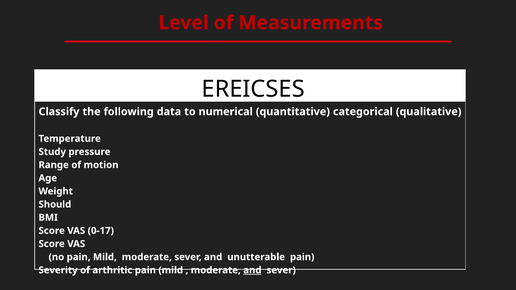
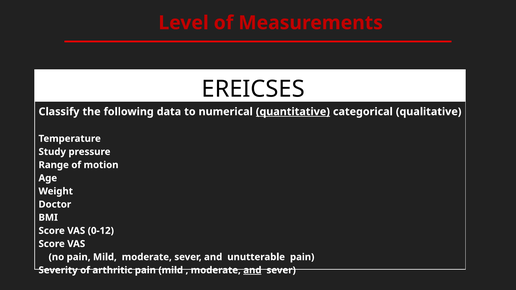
quantitative underline: none -> present
Should: Should -> Doctor
0-17: 0-17 -> 0-12
